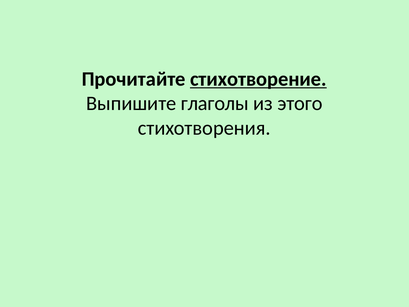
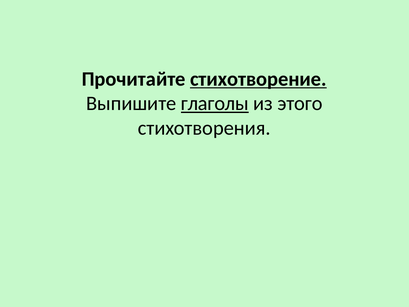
глаголы underline: none -> present
